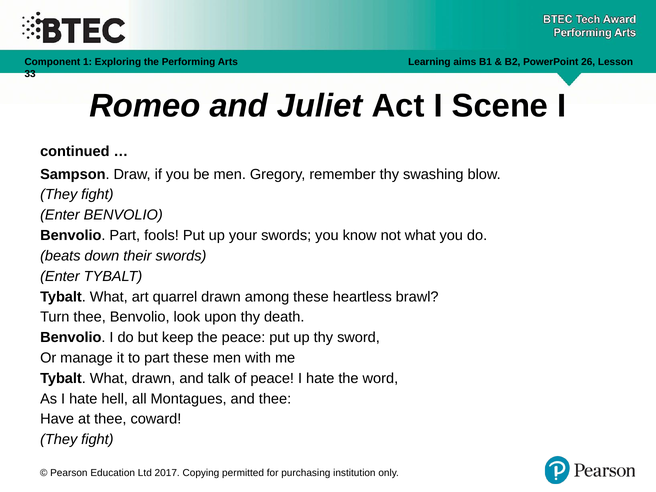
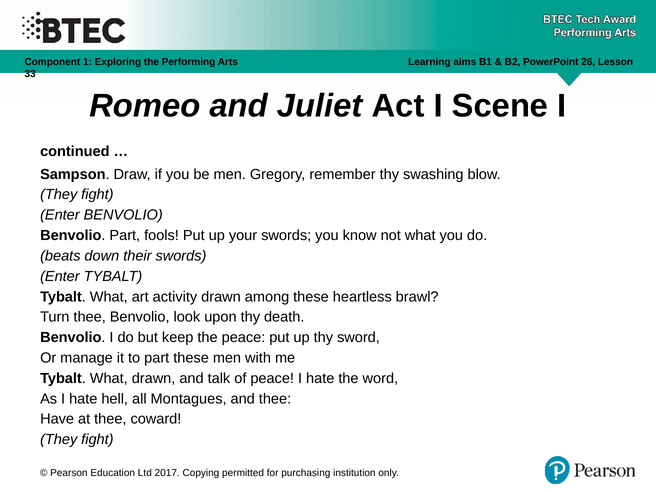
quarrel: quarrel -> activity
